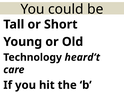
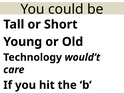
heard’t: heard’t -> would’t
